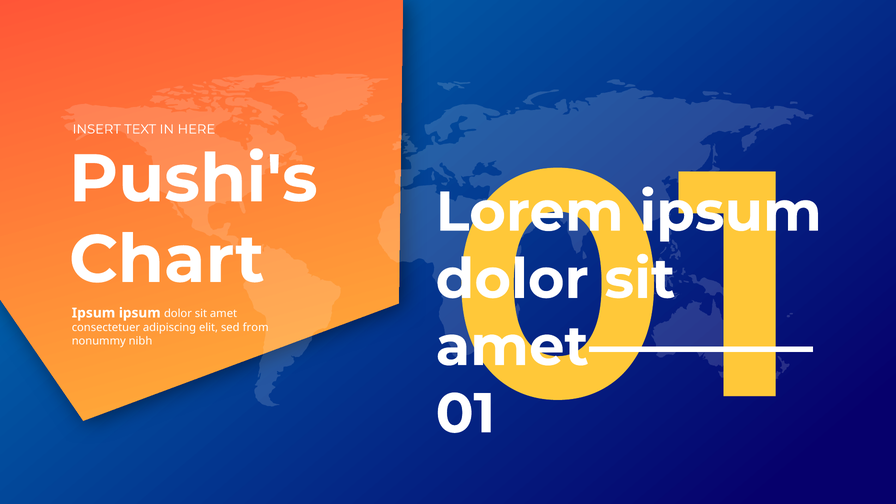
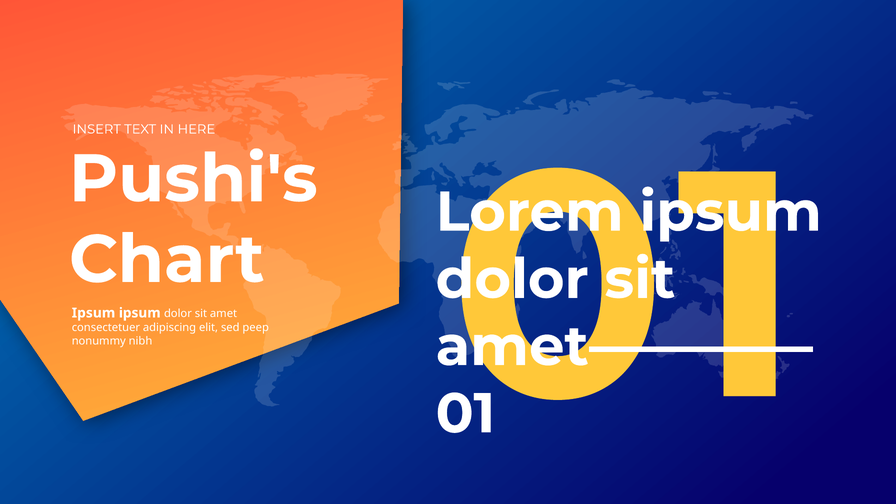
from: from -> peep
